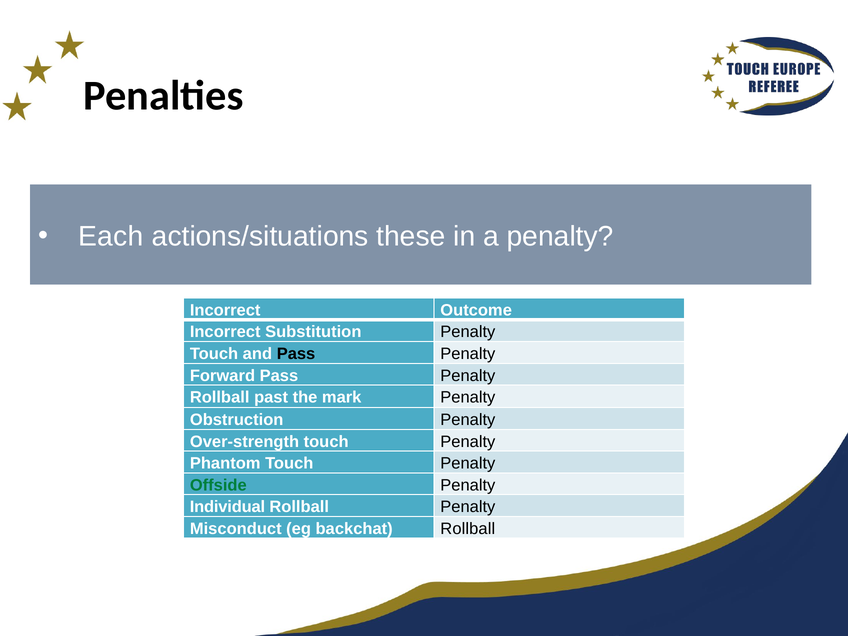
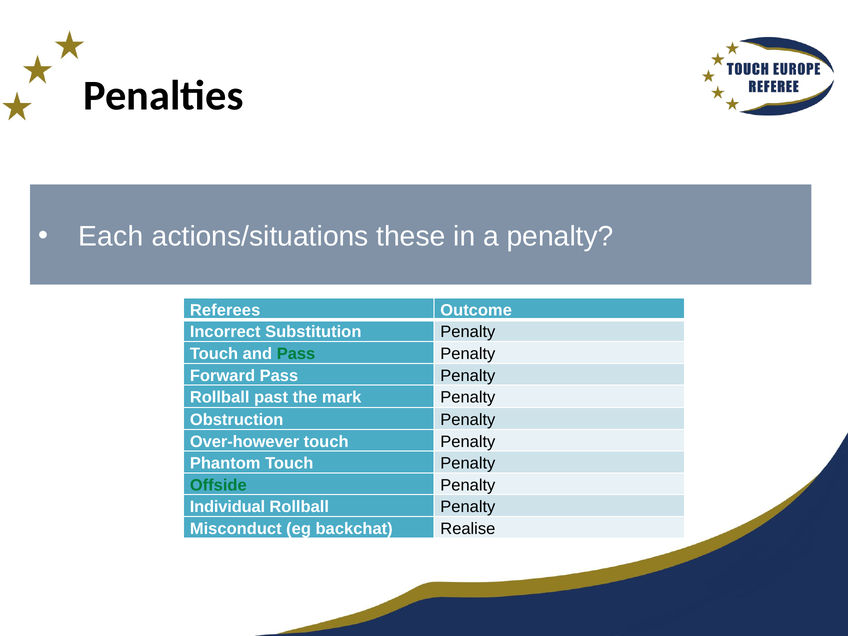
Incorrect at (225, 310): Incorrect -> Referees
Pass at (296, 354) colour: black -> green
Over-strength: Over-strength -> Over-however
backchat Rollball: Rollball -> Realise
